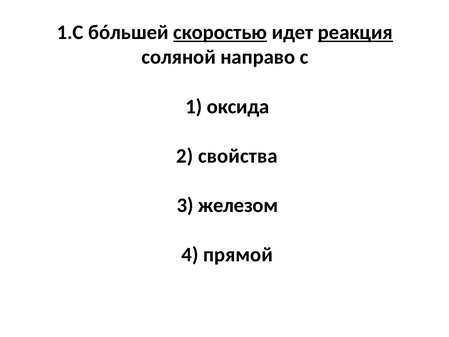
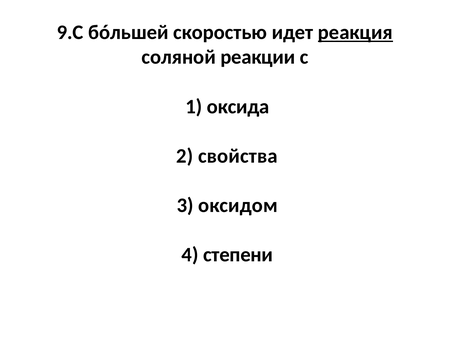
1.С: 1.С -> 9.С
скоростью underline: present -> none
направо: направо -> реакции
железом: железом -> оксидом
прямой: прямой -> степени
